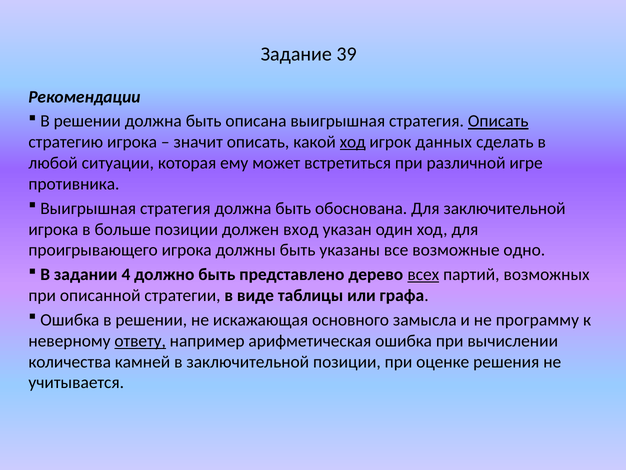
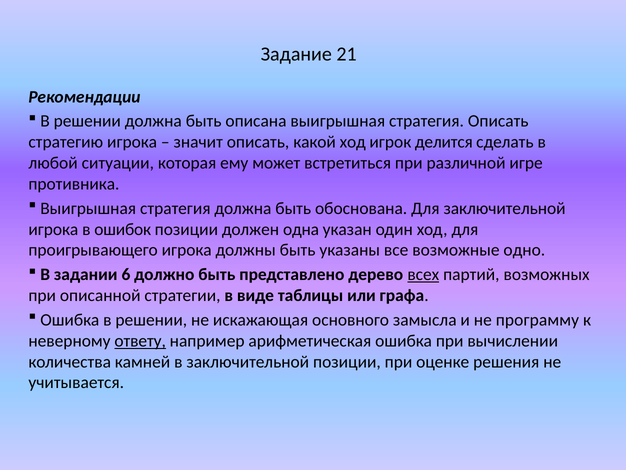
39: 39 -> 21
Описать at (498, 121) underline: present -> none
ход at (353, 142) underline: present -> none
данных: данных -> делится
больше: больше -> ошибок
вход: вход -> одна
4: 4 -> 6
